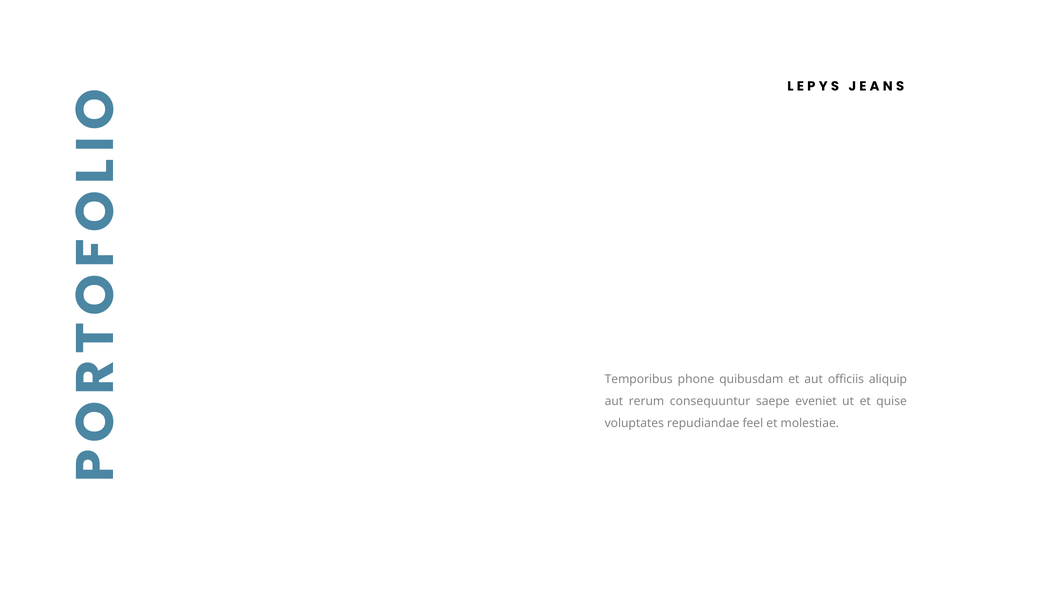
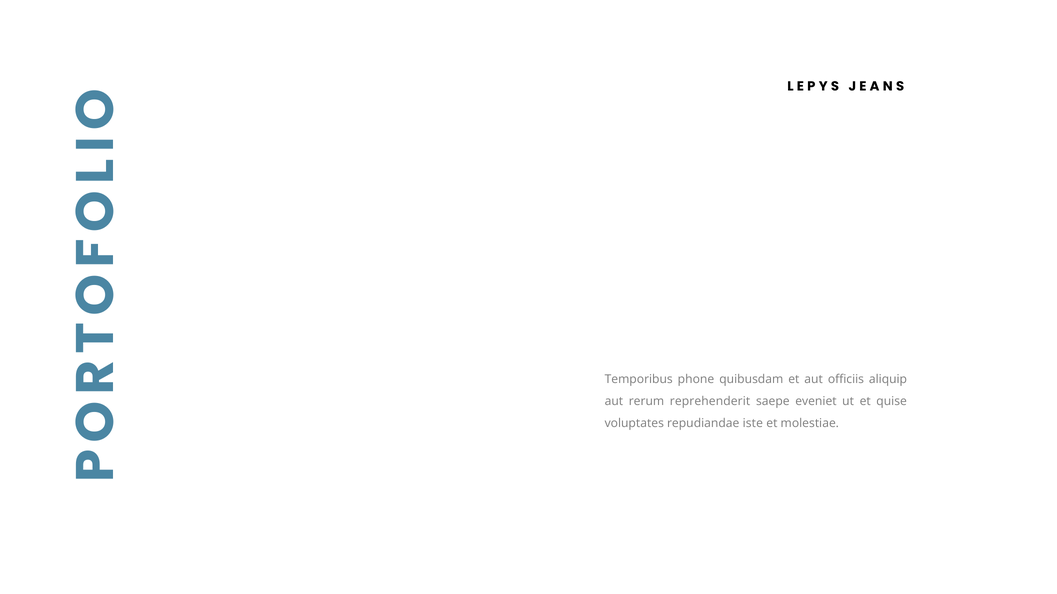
consequuntur: consequuntur -> reprehenderit
feel: feel -> iste
